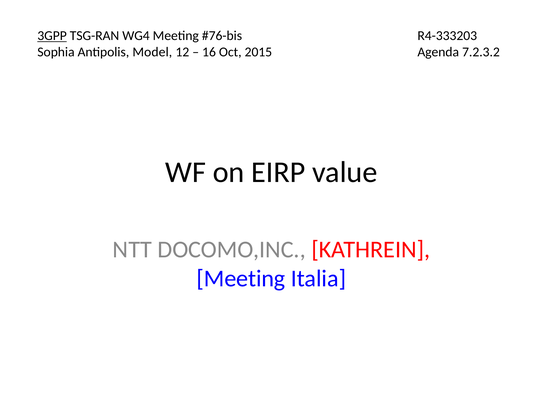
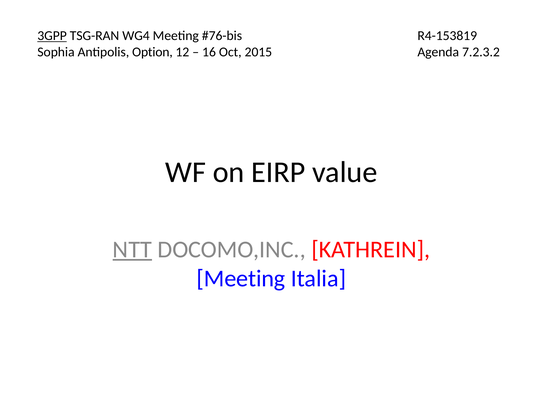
R4-333203: R4-333203 -> R4-153819
Model: Model -> Option
NTT underline: none -> present
